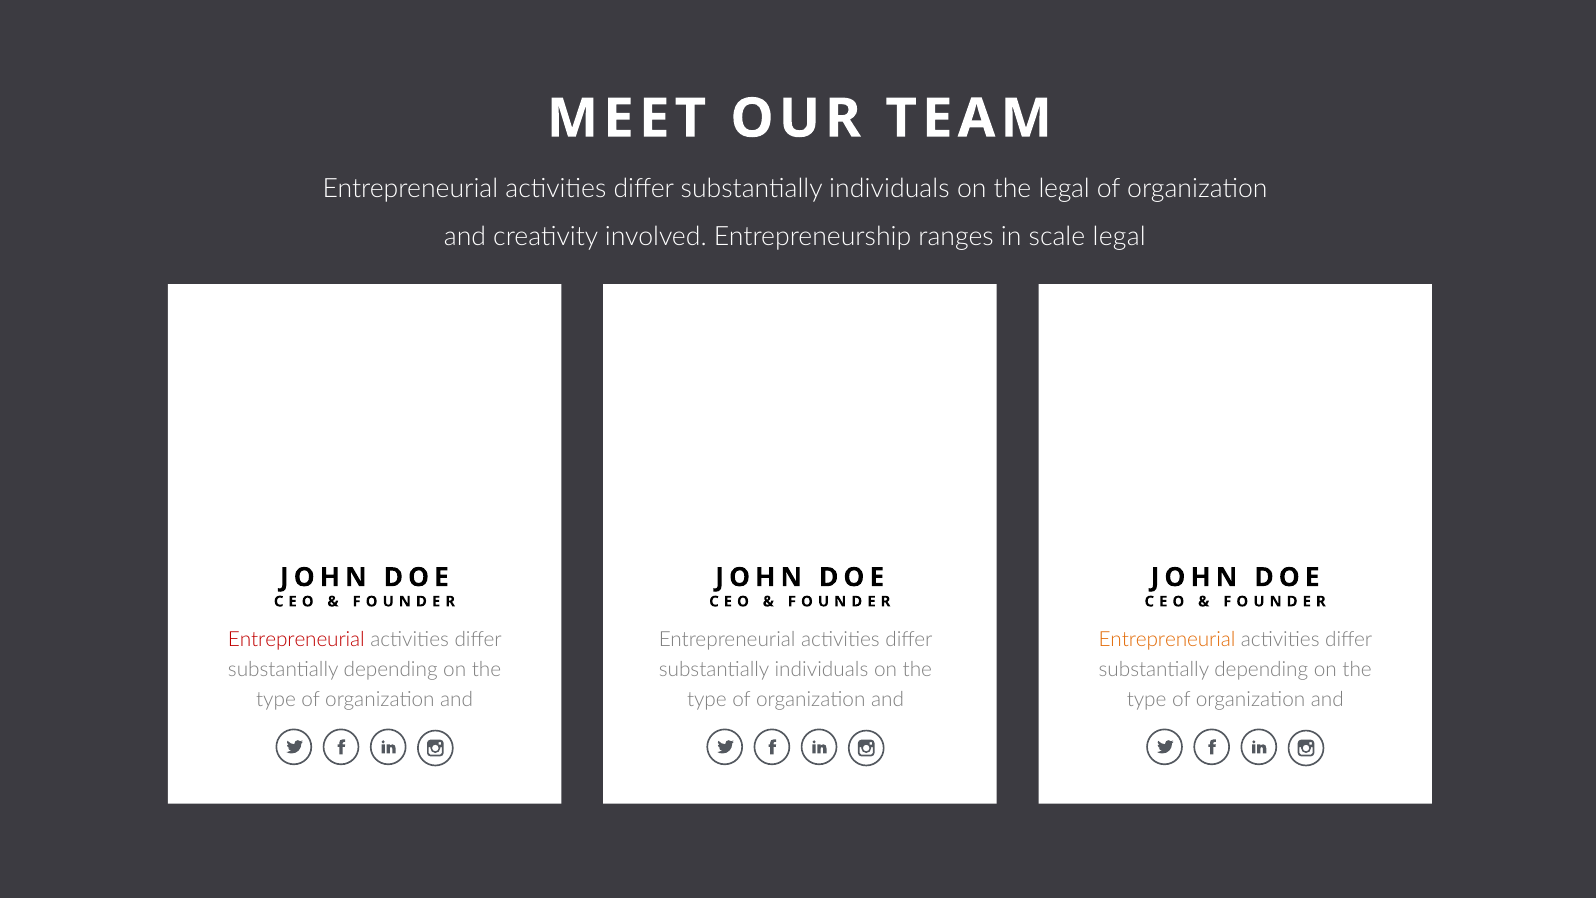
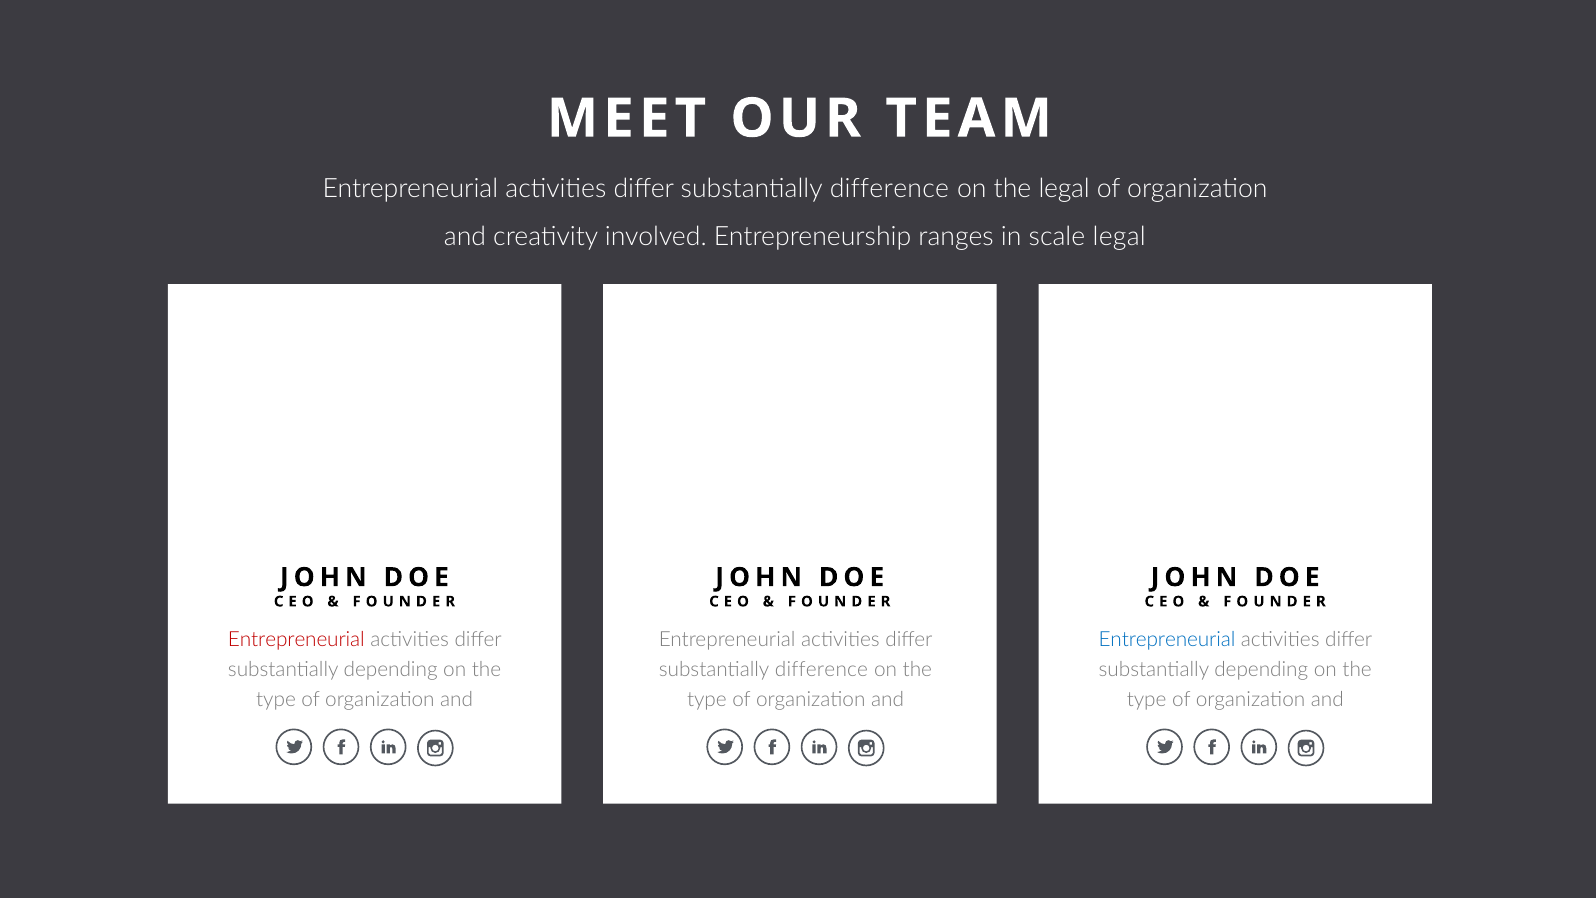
individuals at (889, 188): individuals -> difference
Entrepreneurial at (1167, 640) colour: orange -> blue
individuals at (821, 669): individuals -> difference
